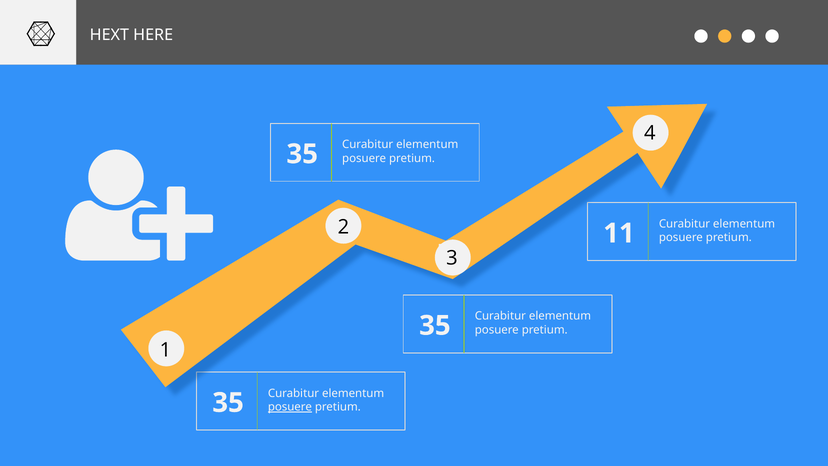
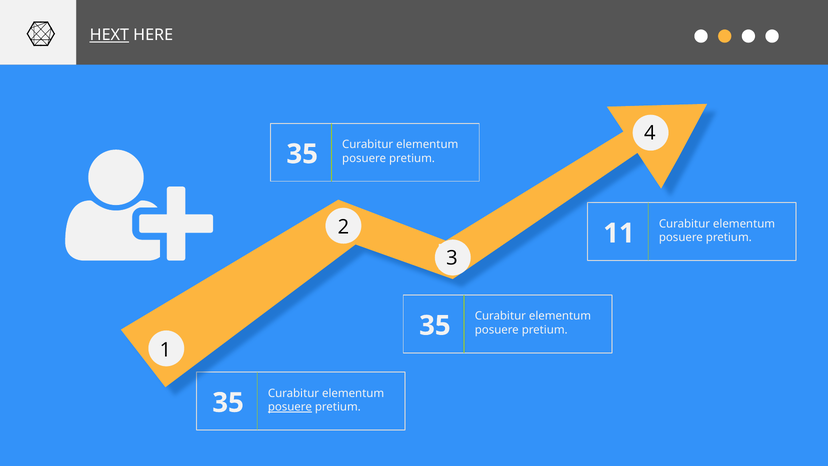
HEXT underline: none -> present
